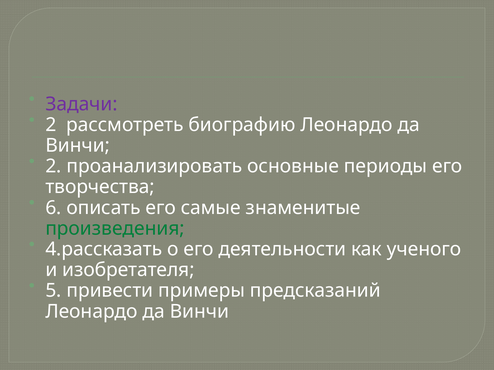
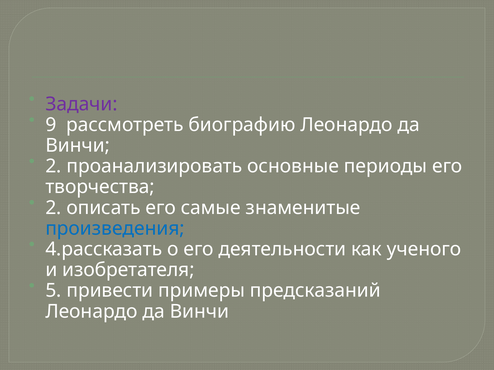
2 at (51, 125): 2 -> 9
6 at (53, 208): 6 -> 2
произведения colour: green -> blue
